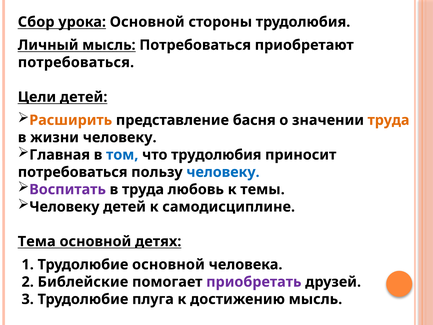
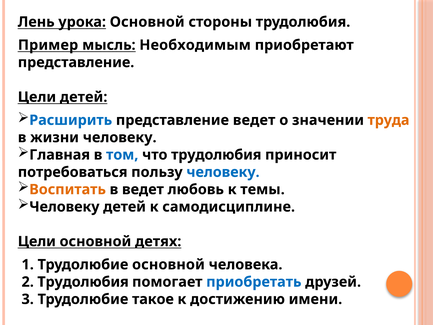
Сбор: Сбор -> Лень
Личный: Личный -> Пример
мысль Потребоваться: Потребоваться -> Необходимым
потребоваться at (76, 62): потребоваться -> представление
Расширить colour: orange -> blue
представление басня: басня -> ведет
Воспитать colour: purple -> orange
в труда: труда -> ведет
Тема at (37, 241): Тема -> Цели
2 Библейские: Библейские -> Трудолюбия
приобретать colour: purple -> blue
плуга: плуга -> такое
достижению мысль: мысль -> имени
